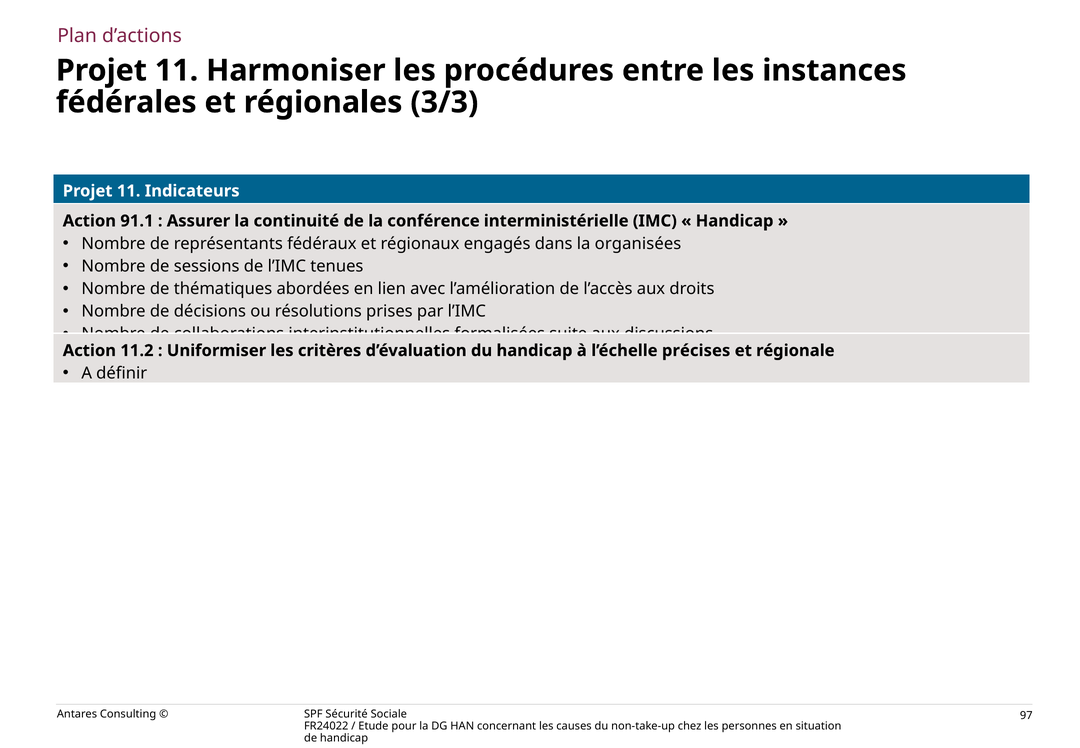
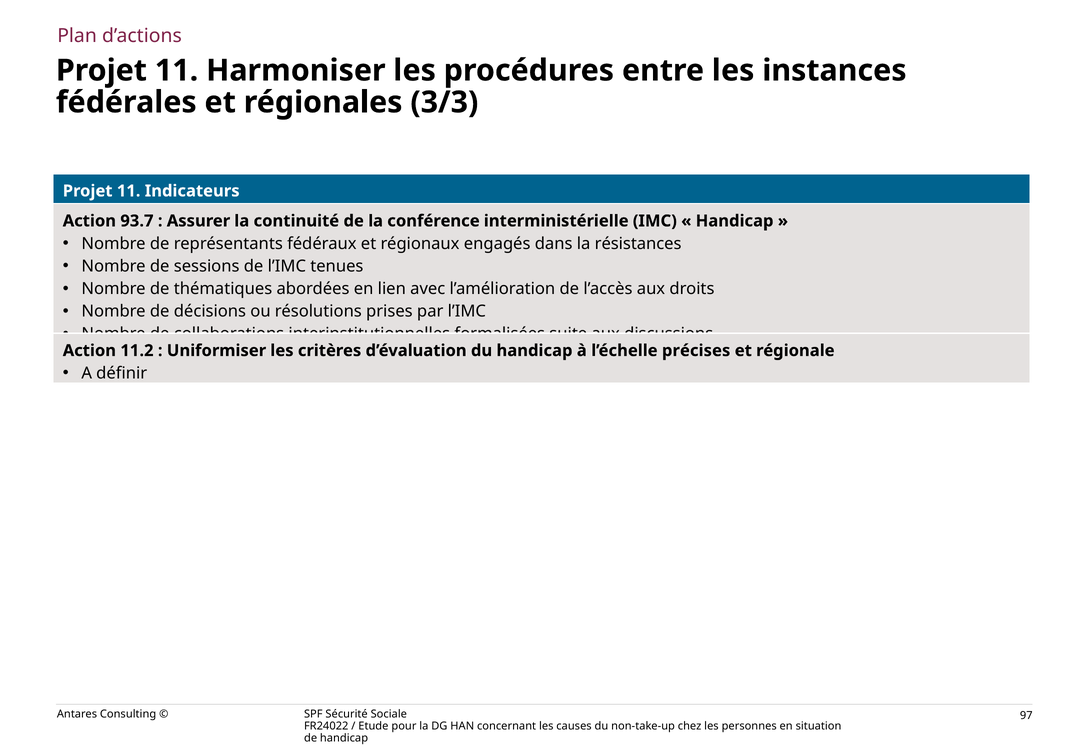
91.1: 91.1 -> 93.7
organisées: organisées -> résistances
